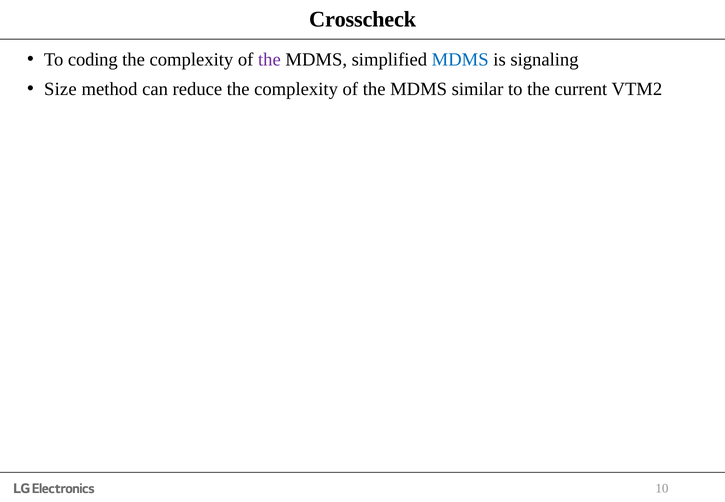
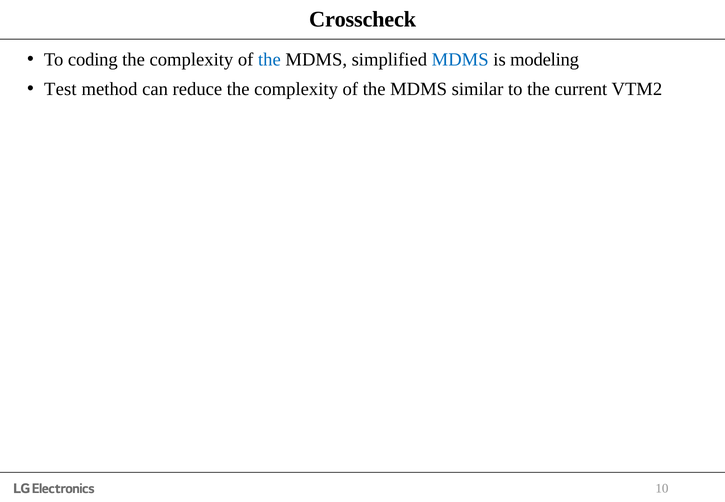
the at (269, 60) colour: purple -> blue
signaling: signaling -> modeling
Size: Size -> Test
